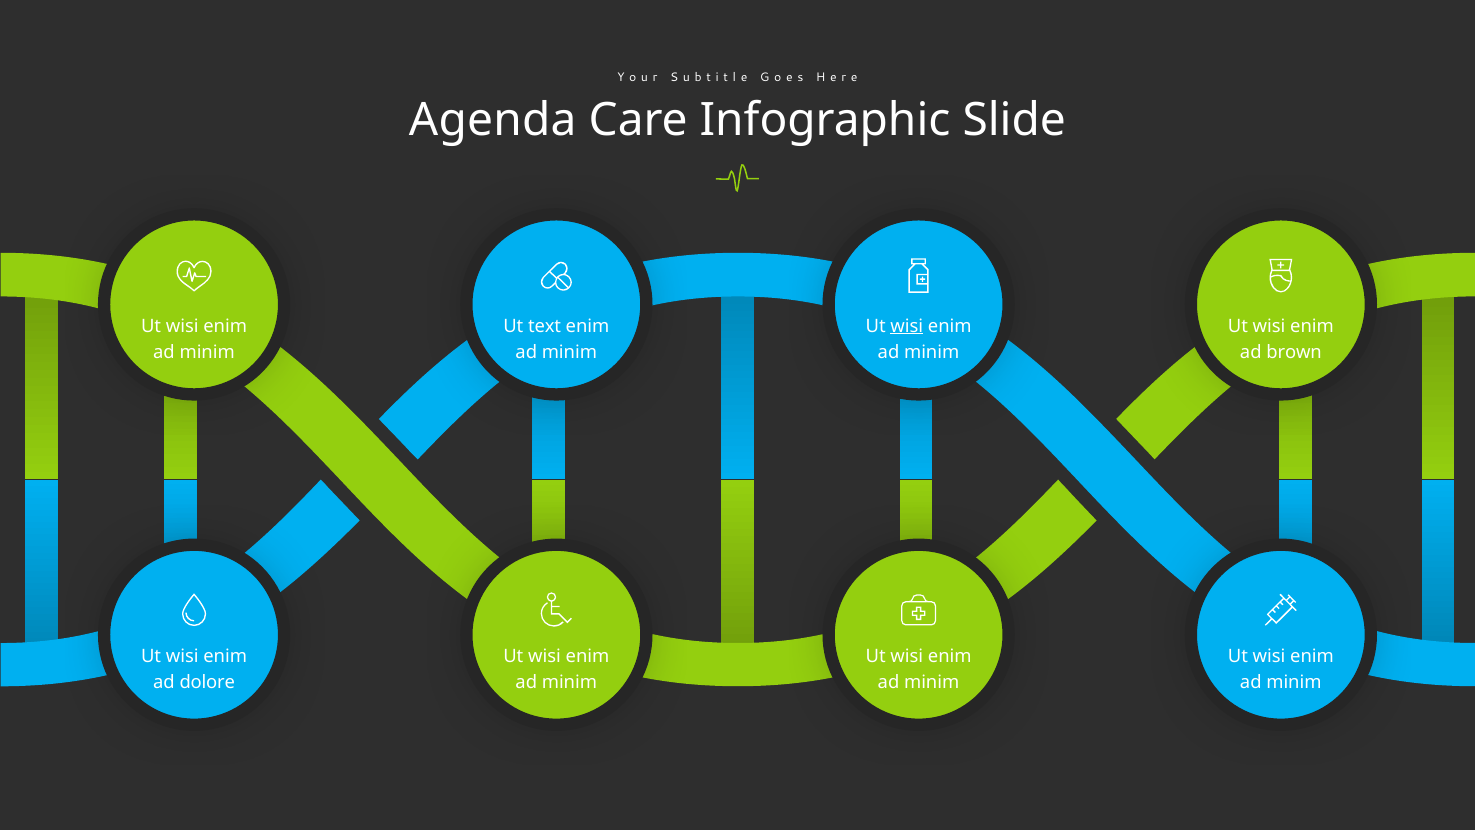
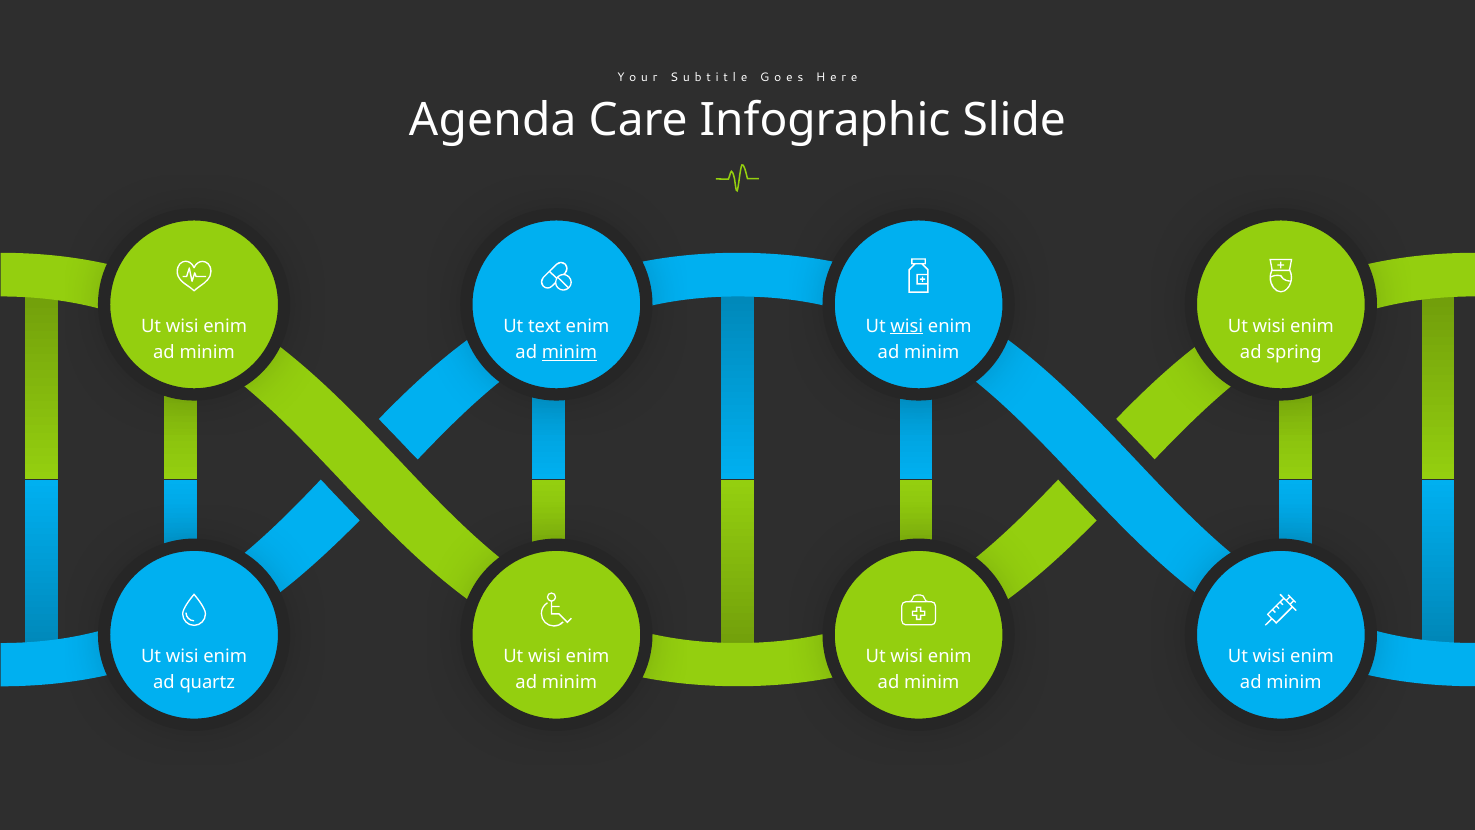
minim at (569, 352) underline: none -> present
brown: brown -> spring
dolore: dolore -> quartz
